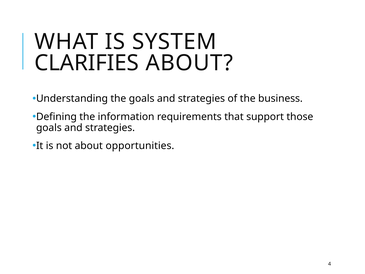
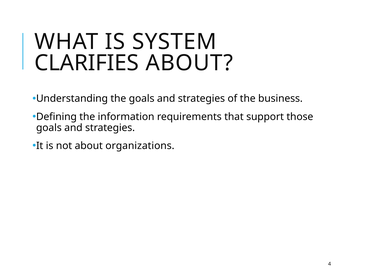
opportunities: opportunities -> organizations
